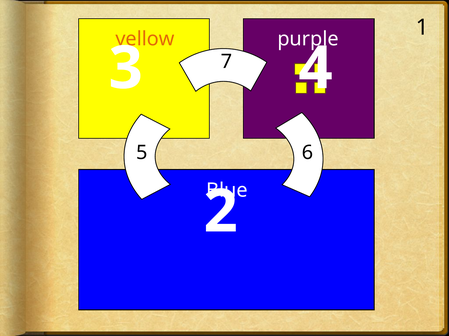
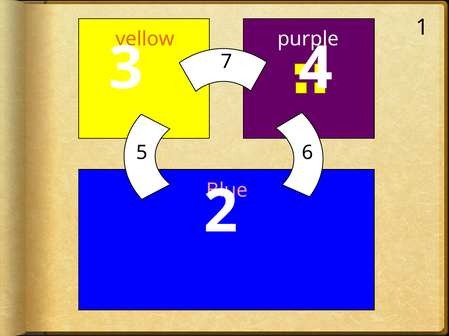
Blue colour: white -> pink
